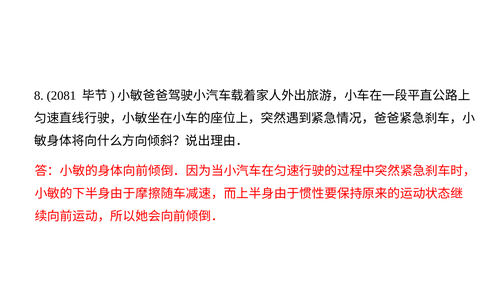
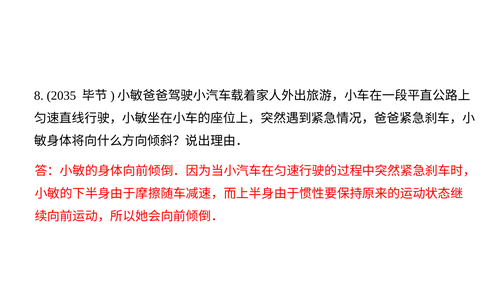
2081: 2081 -> 2035
